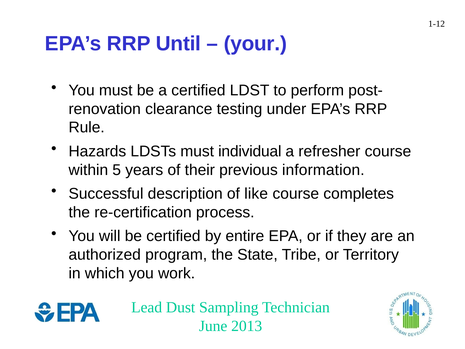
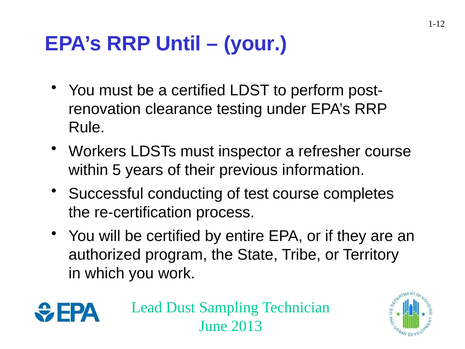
Hazards: Hazards -> Workers
individual: individual -> inspector
description: description -> conducting
like: like -> test
